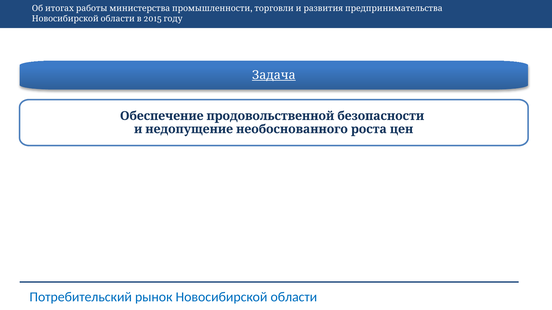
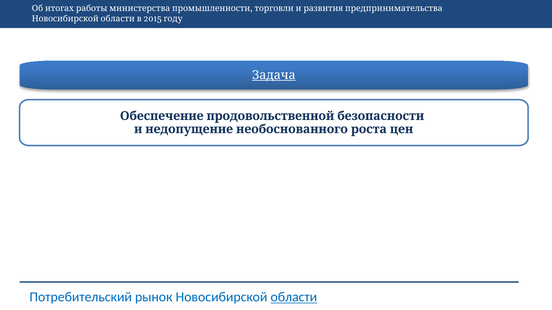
области underline: none -> present
